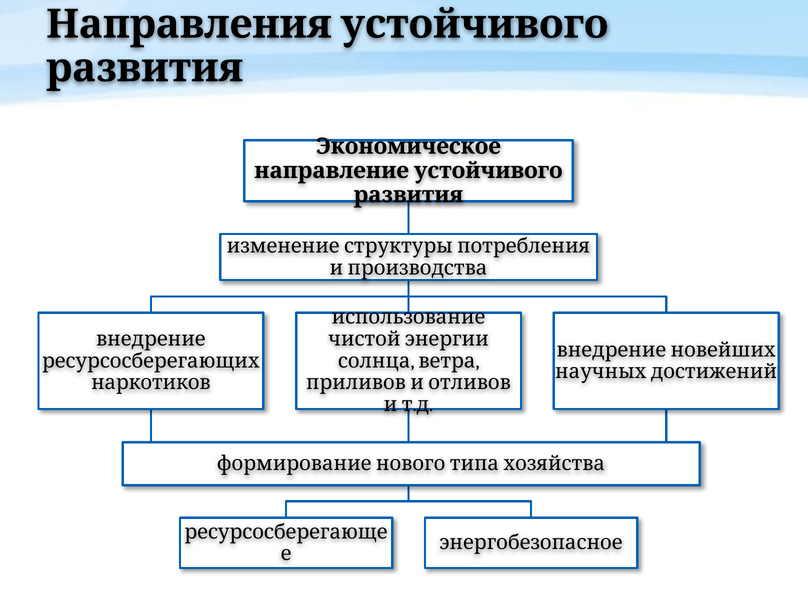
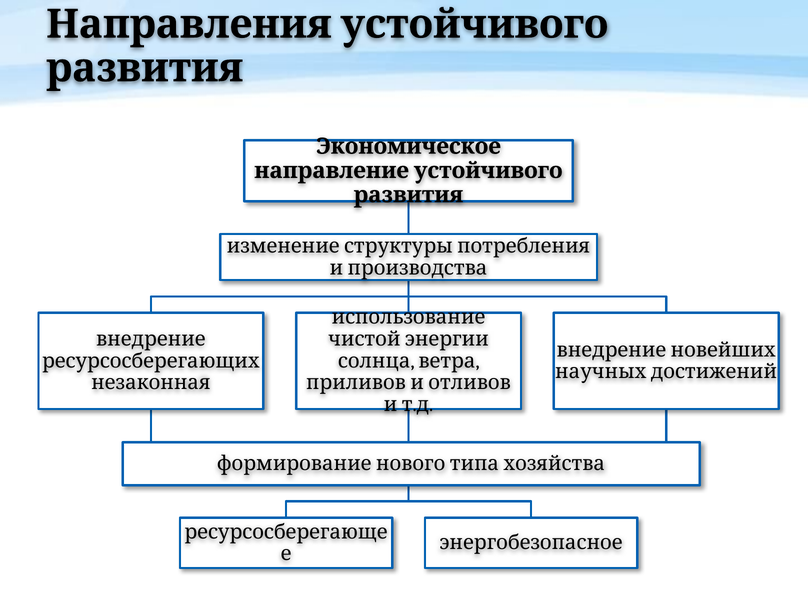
наркотиков: наркотиков -> незаконная
